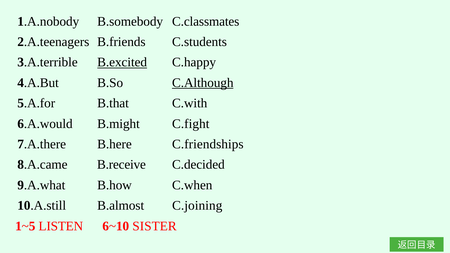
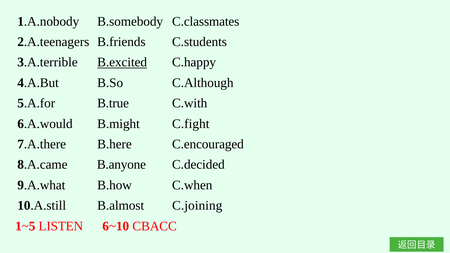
C.Although underline: present -> none
B.that: B.that -> B.true
C.friendships: C.friendships -> C.encouraged
B.receive: B.receive -> B.anyone
SISTER: SISTER -> CBACC
